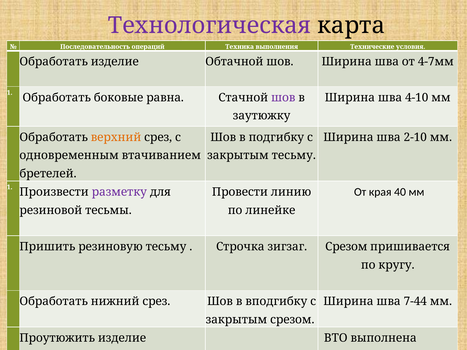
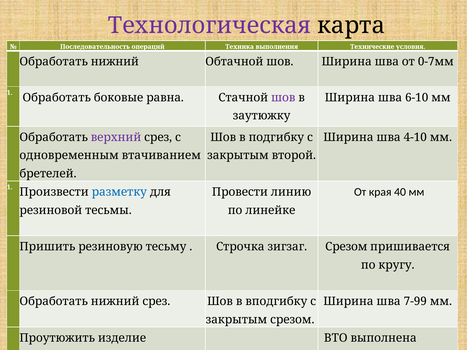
изделие at (115, 62): изделие -> нижний
4-7мм: 4-7мм -> 0-7мм
4-10: 4-10 -> 6-10
верхний colour: orange -> purple
2-10: 2-10 -> 4-10
закрытым тесьму: тесьму -> второй
разметку colour: purple -> blue
7-44: 7-44 -> 7-99
